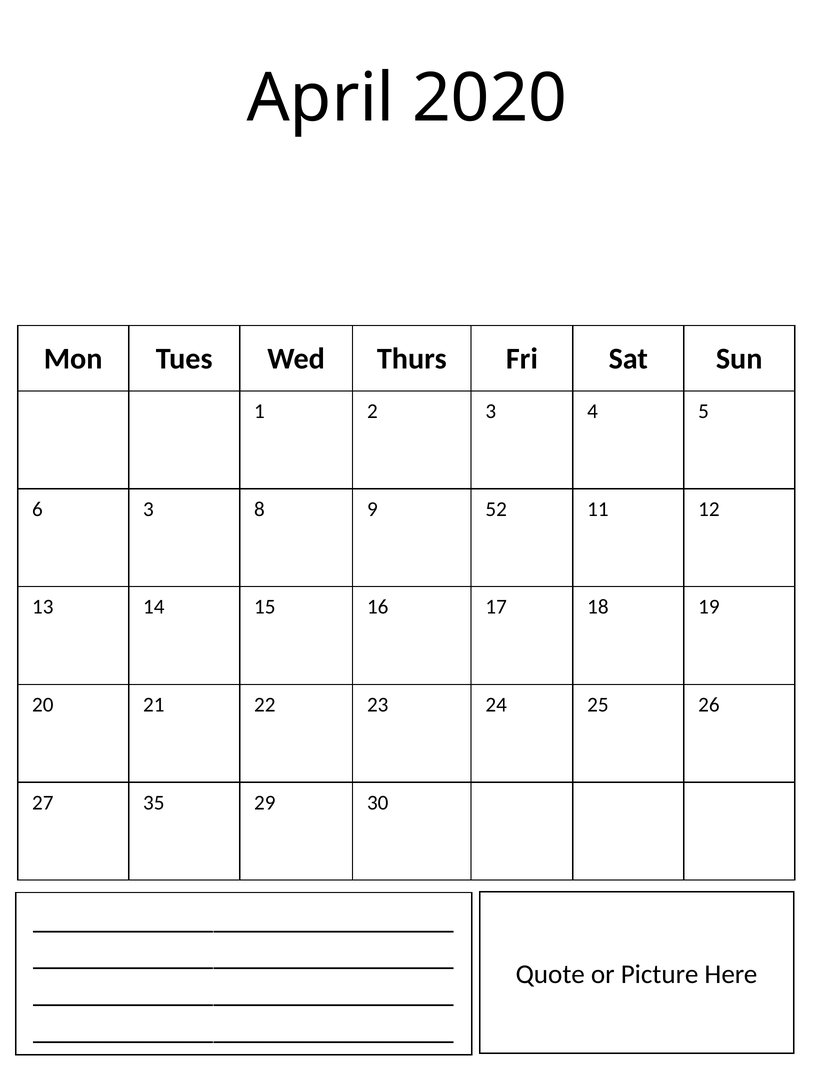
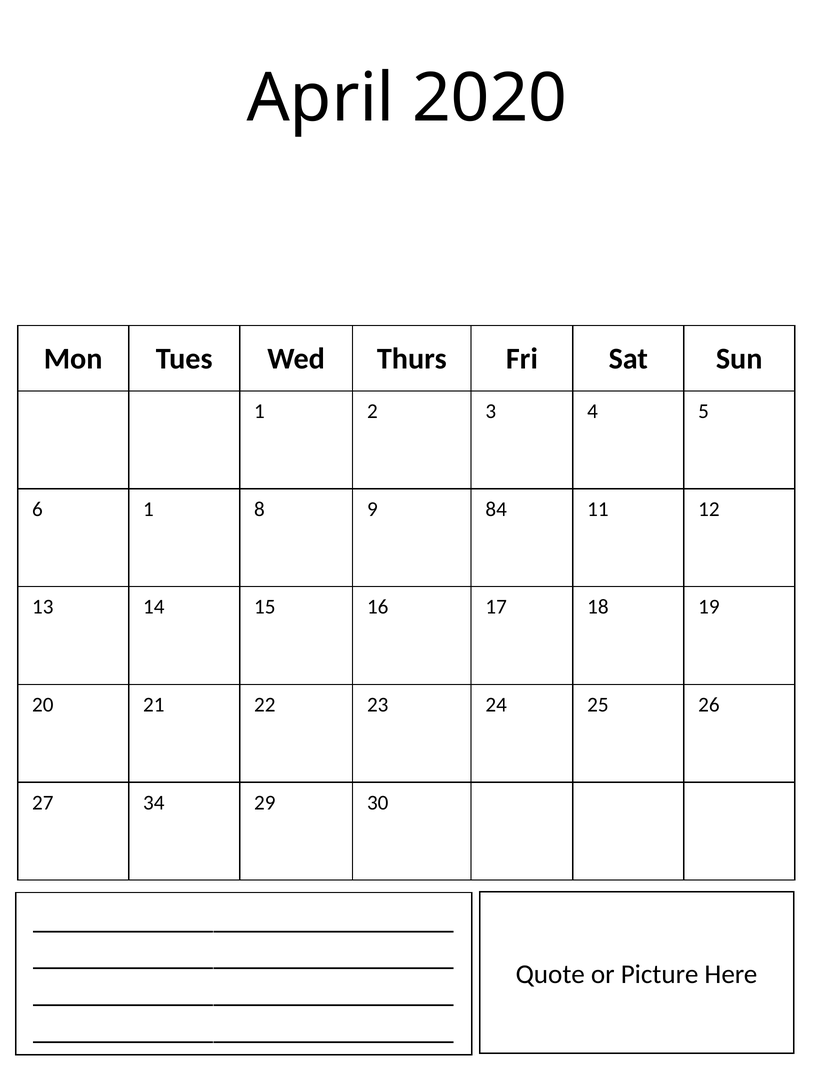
6 3: 3 -> 1
52: 52 -> 84
35: 35 -> 34
